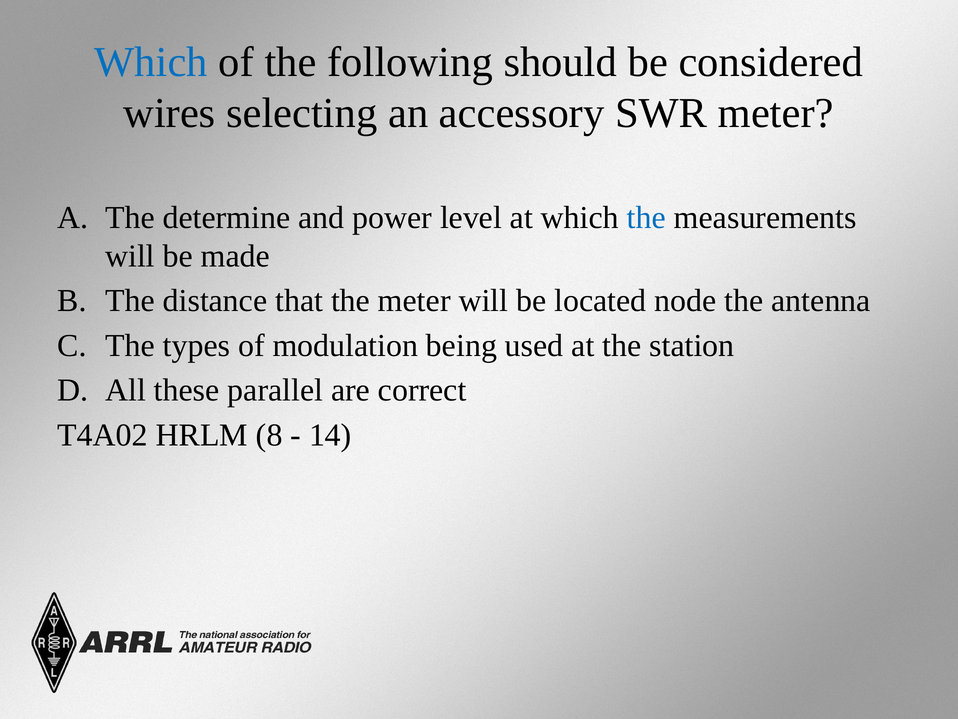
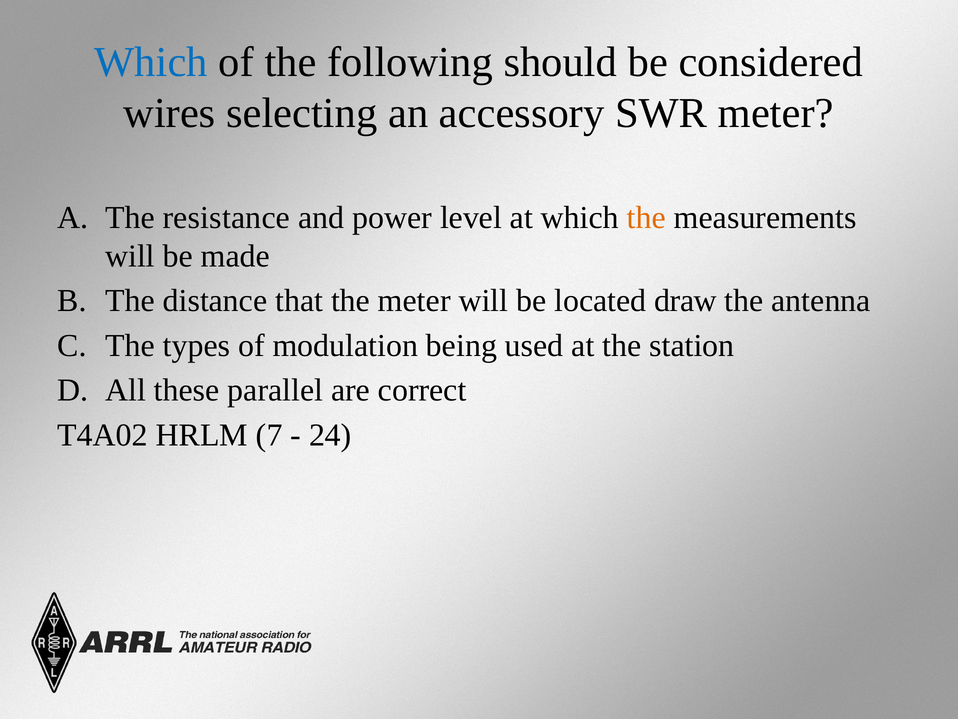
determine: determine -> resistance
the at (646, 218) colour: blue -> orange
node: node -> draw
8: 8 -> 7
14: 14 -> 24
